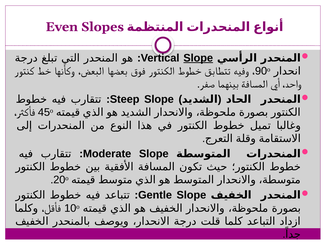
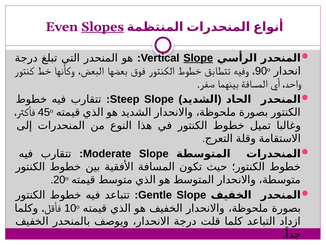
Slopes underline: none -> present
